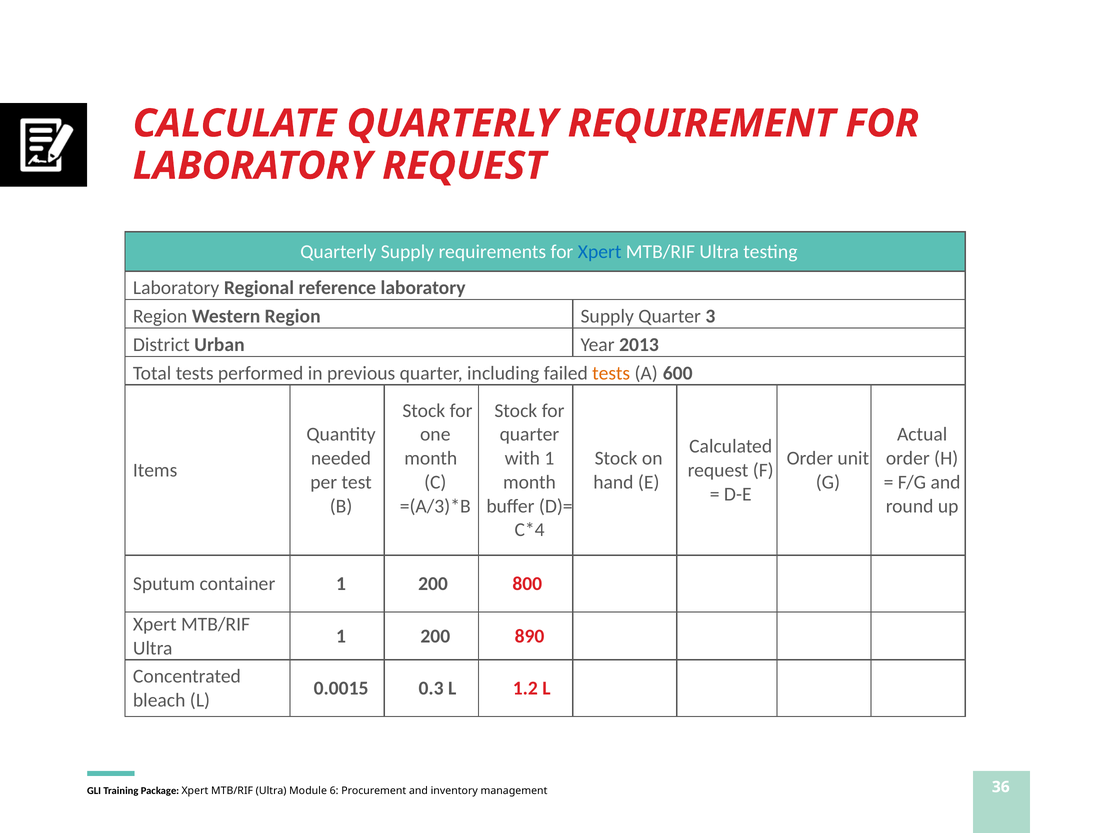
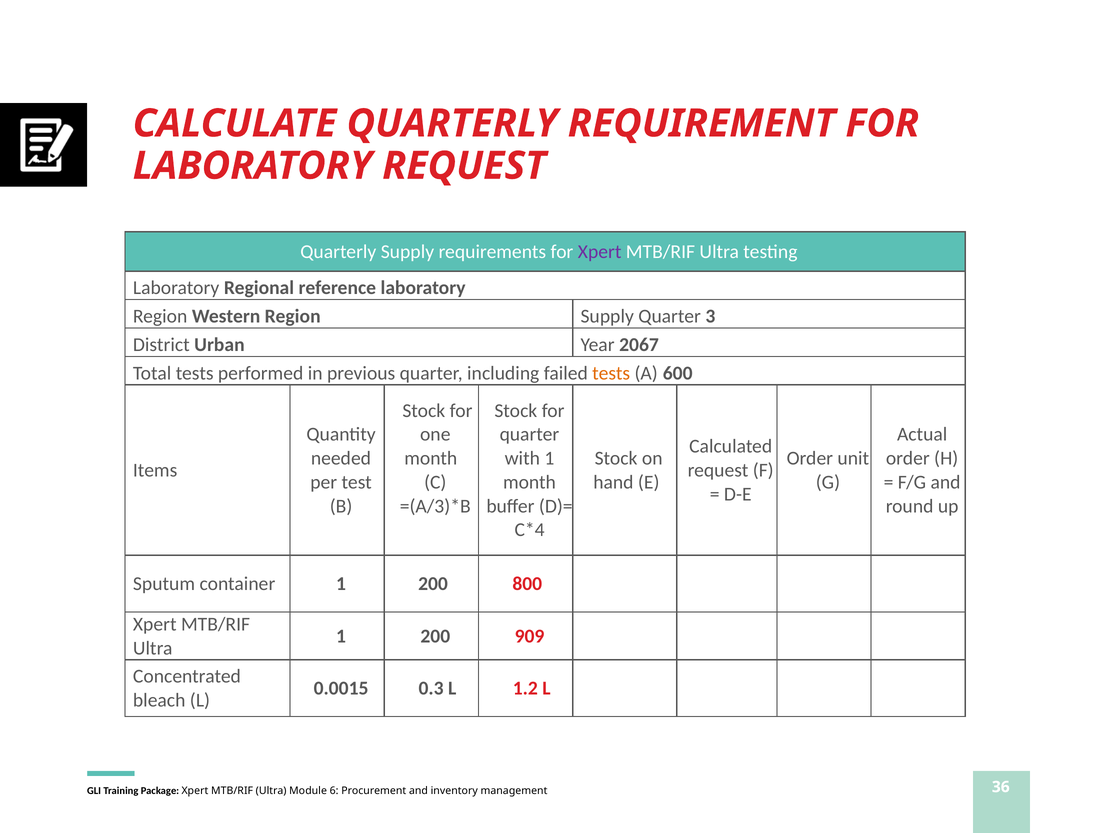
Xpert at (600, 252) colour: blue -> purple
2013: 2013 -> 2067
890: 890 -> 909
